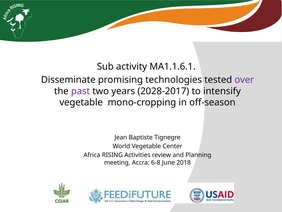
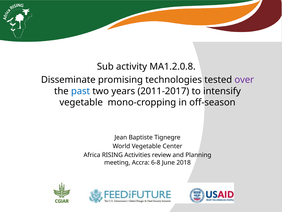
MA1.1.6.1: MA1.1.6.1 -> MA1.2.0.8
past colour: purple -> blue
2028-2017: 2028-2017 -> 2011-2017
